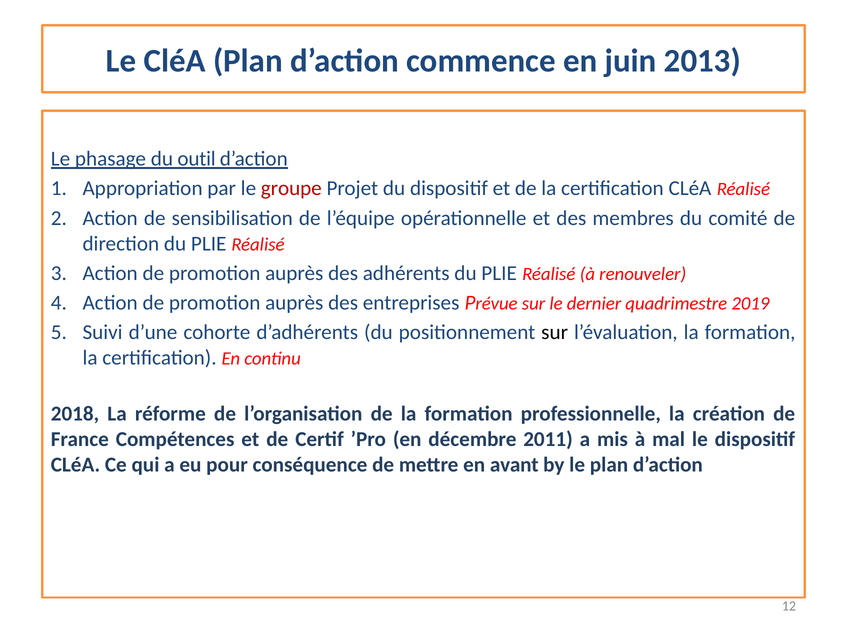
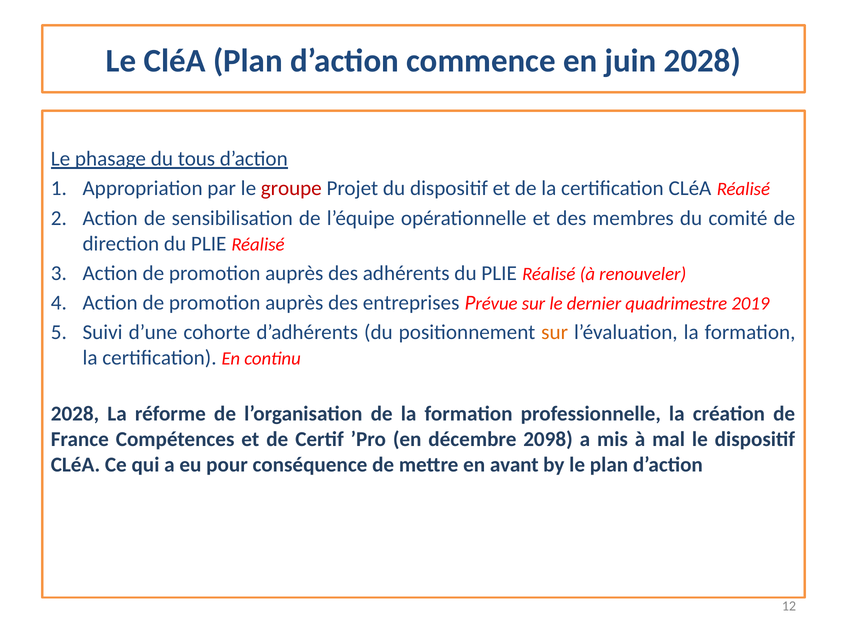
juin 2013: 2013 -> 2028
outil: outil -> tous
sur at (555, 333) colour: black -> orange
2018 at (75, 414): 2018 -> 2028
2011: 2011 -> 2098
